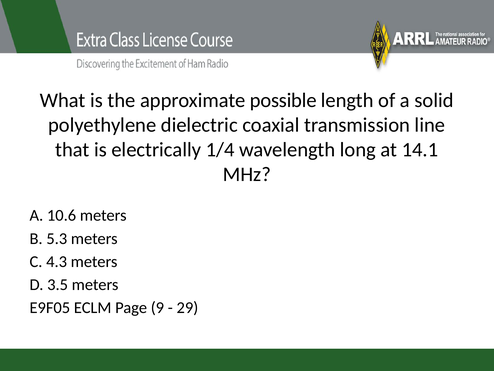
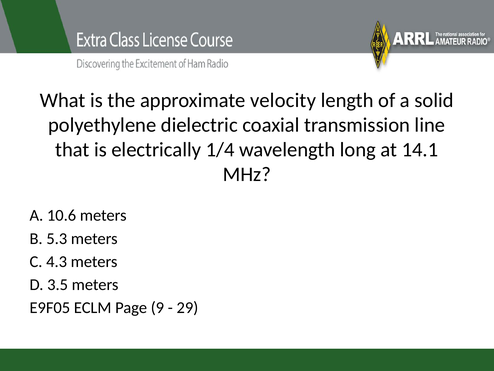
possible: possible -> velocity
